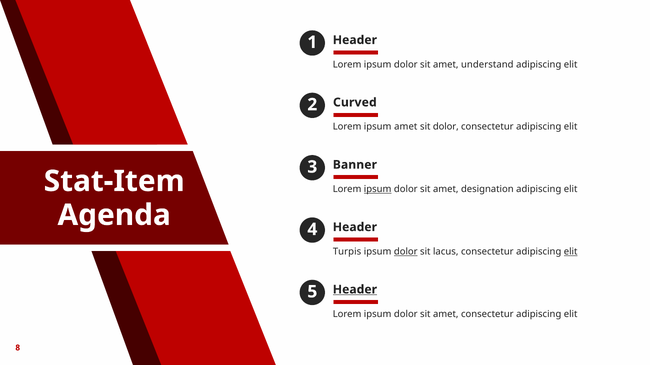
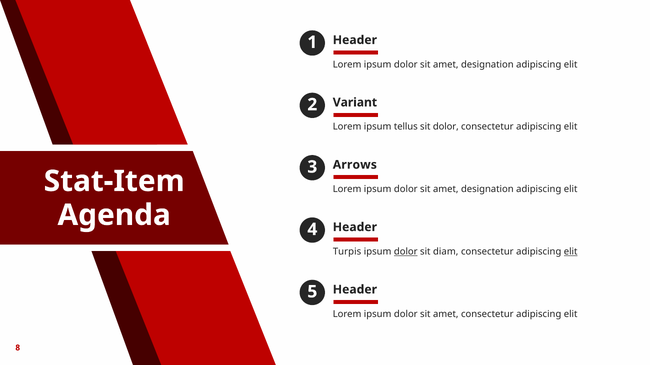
understand at (487, 65): understand -> designation
Curved: Curved -> Variant
ipsum amet: amet -> tellus
Banner: Banner -> Arrows
ipsum at (378, 189) underline: present -> none
lacus: lacus -> diam
Header at (355, 290) underline: present -> none
